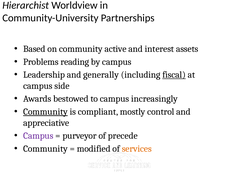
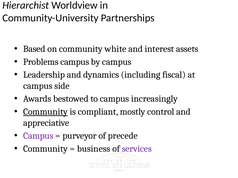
active: active -> white
Problems reading: reading -> campus
generally: generally -> dynamics
fiscal underline: present -> none
modified: modified -> business
services colour: orange -> purple
